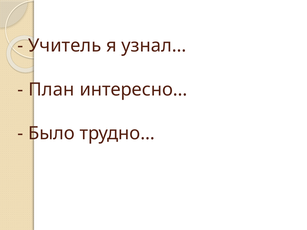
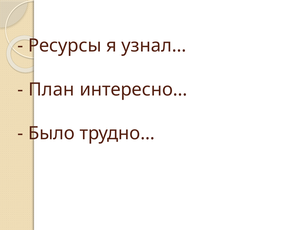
Учитель: Учитель -> Ресурсы
